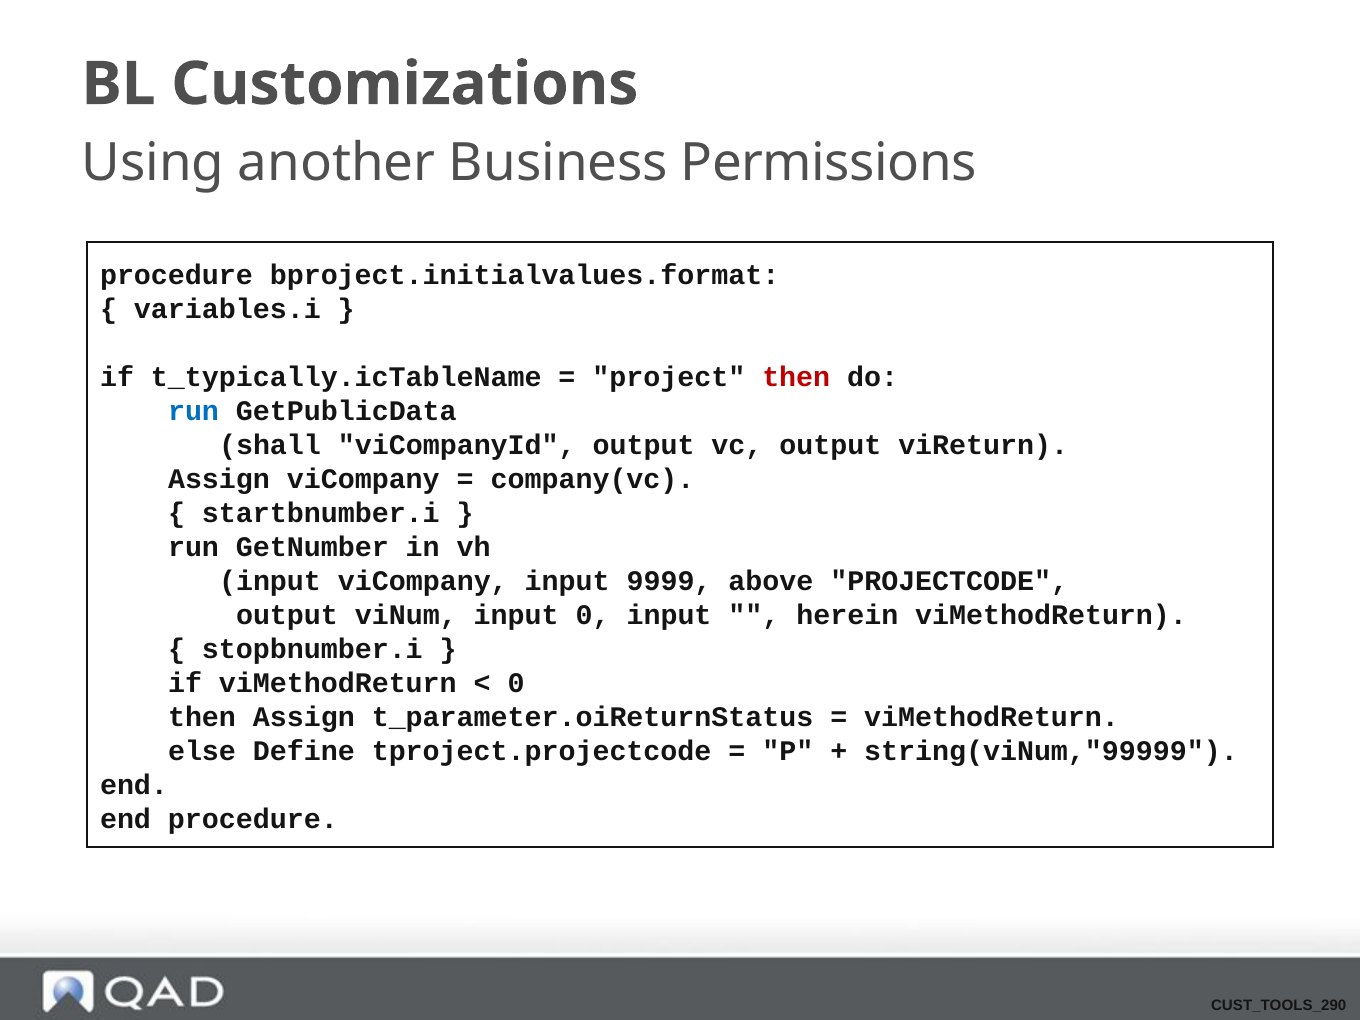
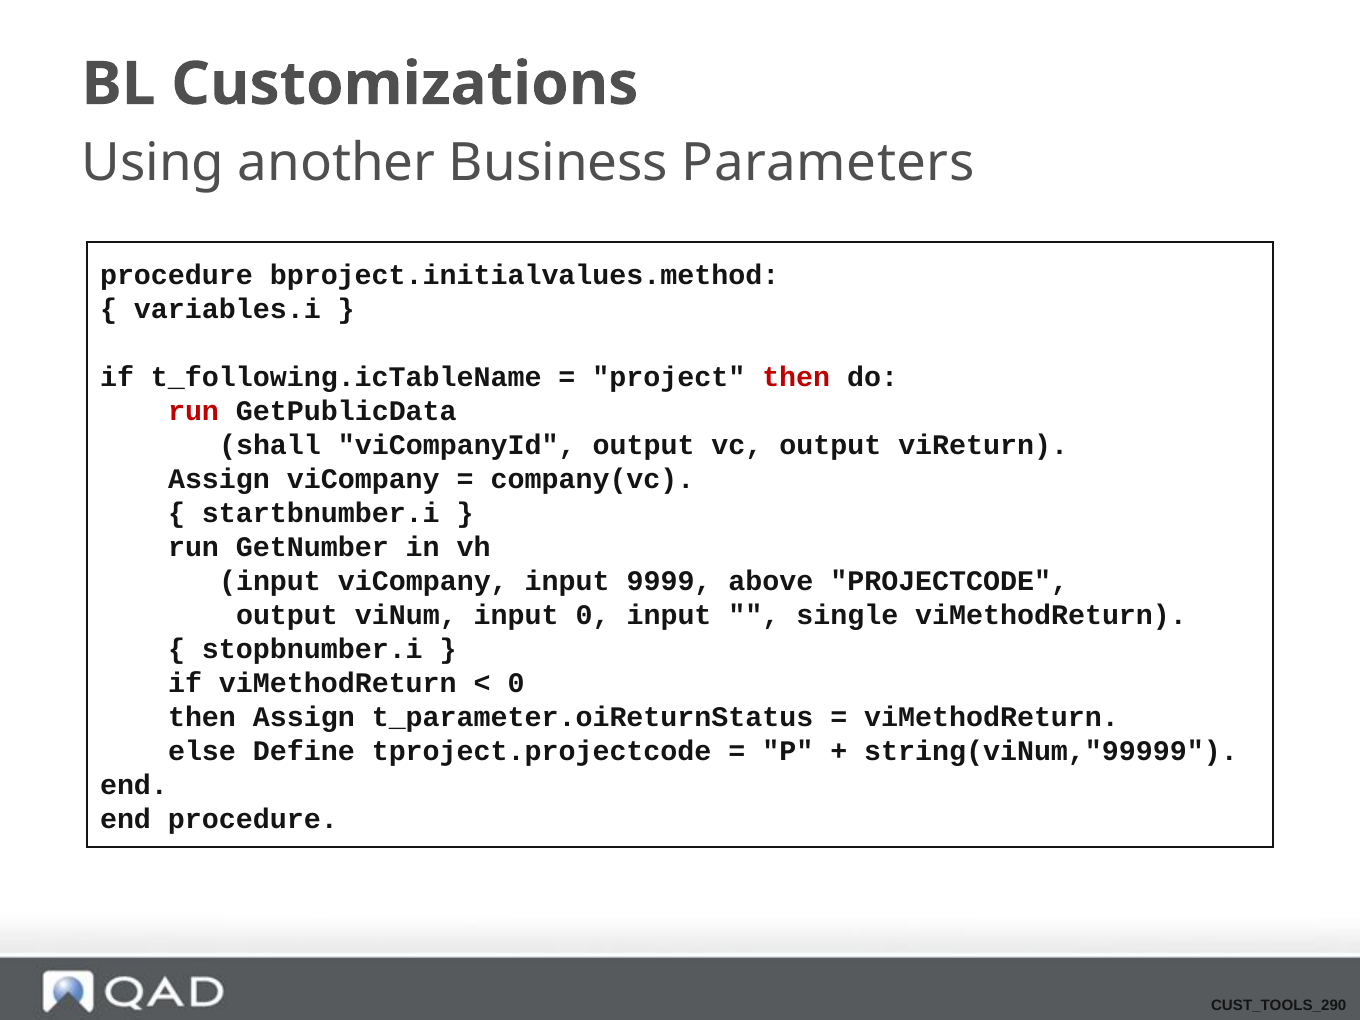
Permissions: Permissions -> Parameters
bproject.initialvalues.format: bproject.initialvalues.format -> bproject.initialvalues.method
t_typically.icTableName: t_typically.icTableName -> t_following.icTableName
run at (194, 411) colour: blue -> red
herein: herein -> single
